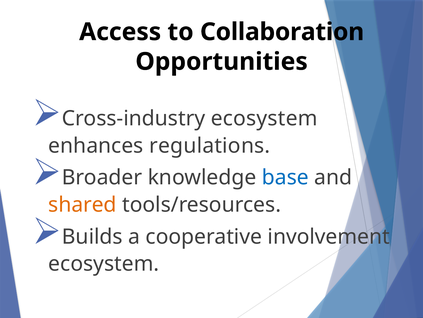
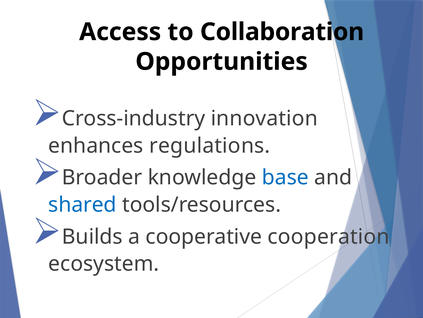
Cross-industry ecosystem: ecosystem -> innovation
shared colour: orange -> blue
involvement: involvement -> cooperation
